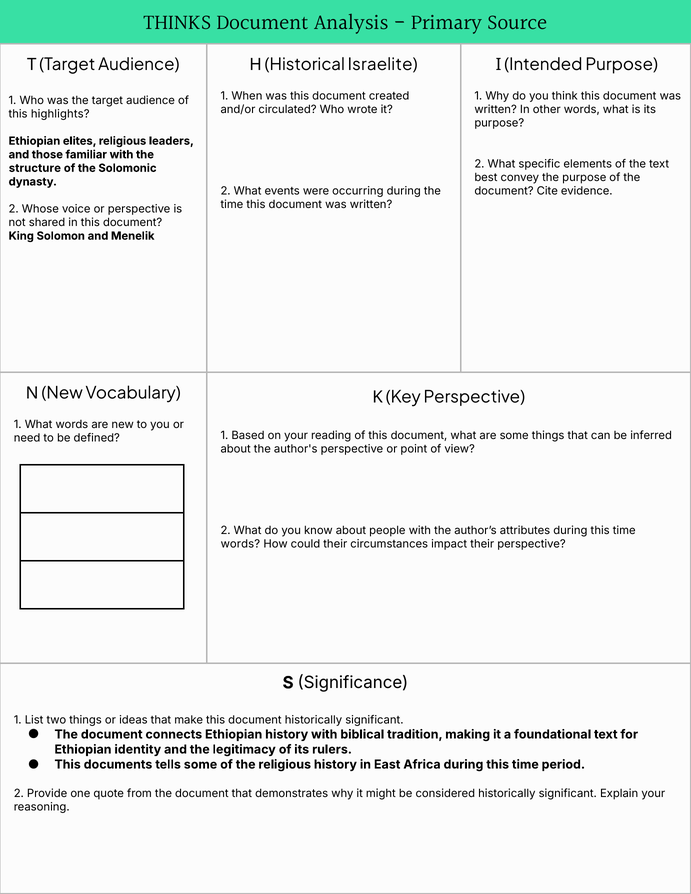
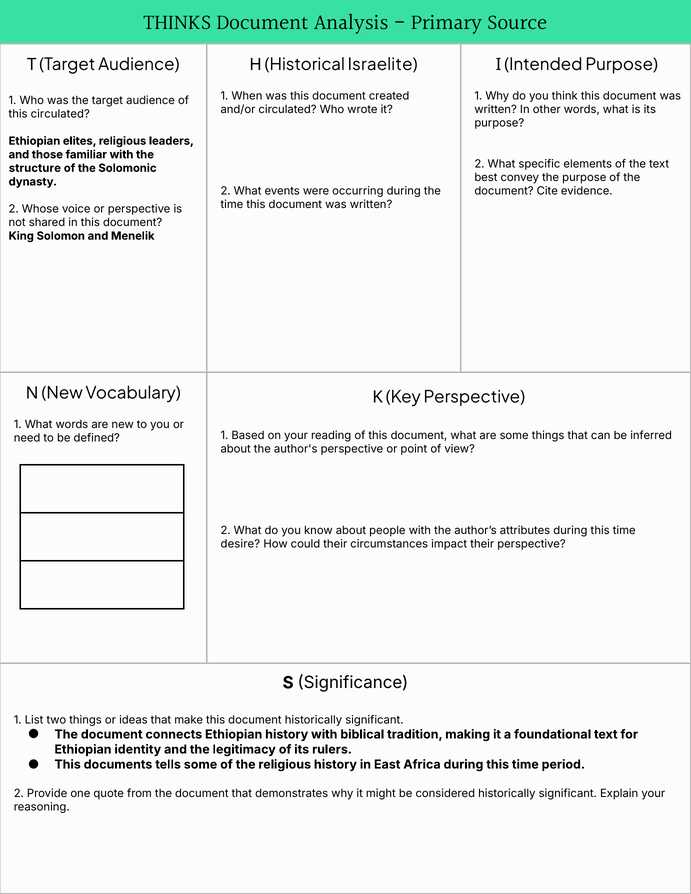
this highlights: highlights -> circulated
words at (240, 544): words -> desire
